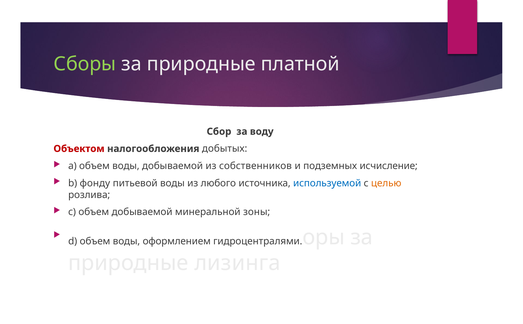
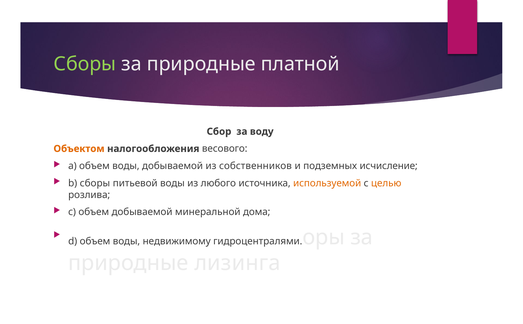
Объектом colour: red -> orange
добытых: добытых -> весового
b фонду: фонду -> сборы
используемой colour: blue -> orange
зоны: зоны -> дома
оформлением: оформлением -> недвижимому
